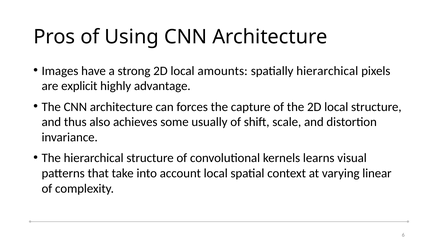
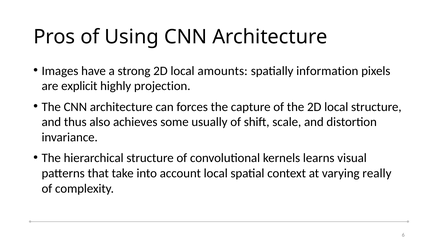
spatially hierarchical: hierarchical -> information
advantage: advantage -> projection
linear: linear -> really
